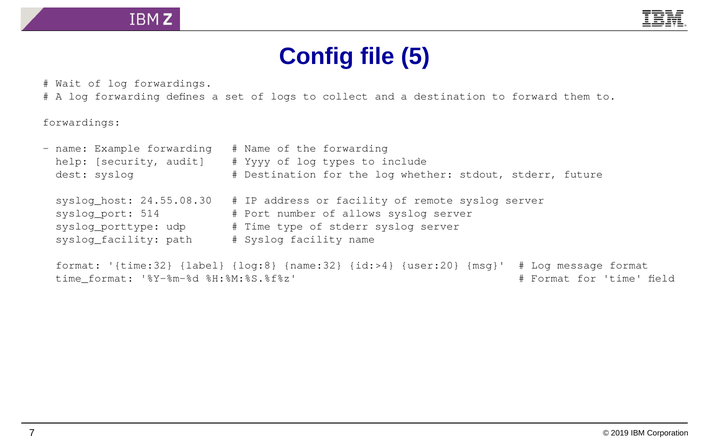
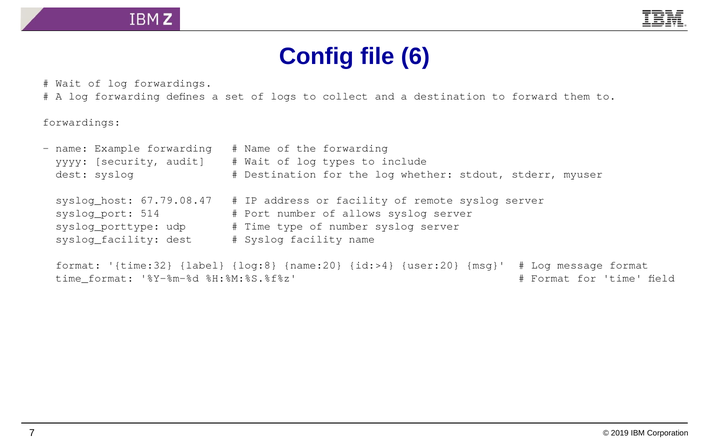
5: 5 -> 6
help: help -> yyyy
Yyyy at (258, 161): Yyyy -> Wait
future: future -> myuser
24.55.08.30: 24.55.08.30 -> 67.79.08.47
of stderr: stderr -> number
syslog_facility path: path -> dest
name:32: name:32 -> name:20
